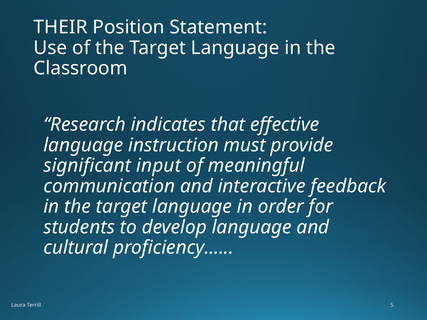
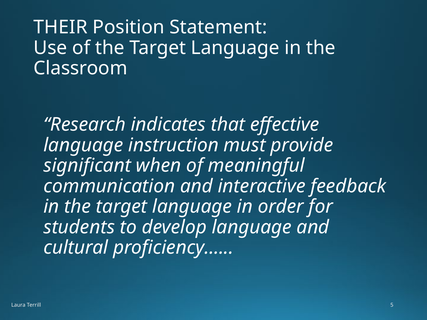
input: input -> when
